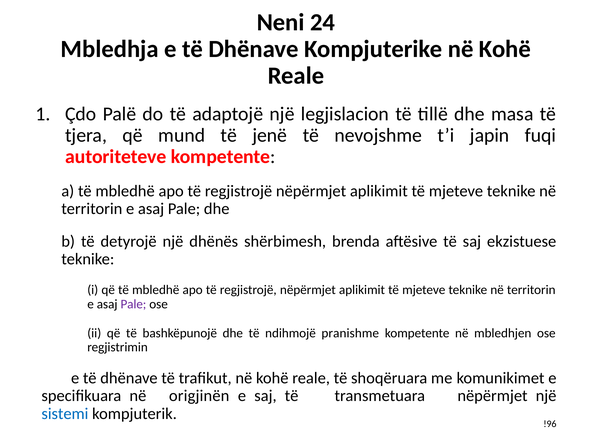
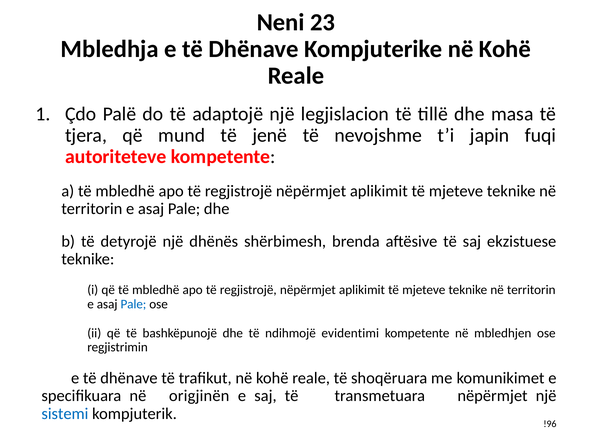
24: 24 -> 23
Pale at (133, 304) colour: purple -> blue
pranishme: pranishme -> evidentimi
